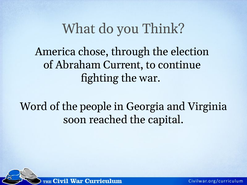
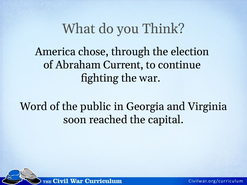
people: people -> public
